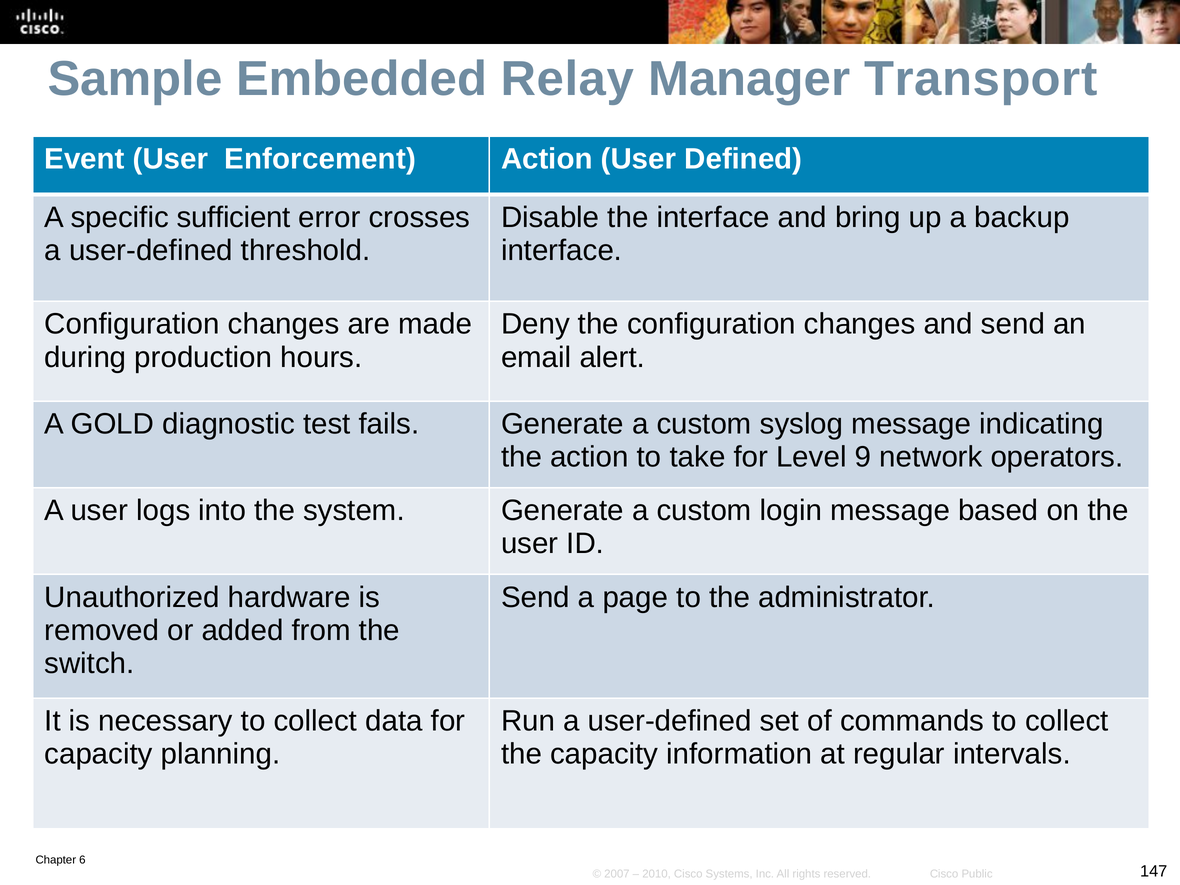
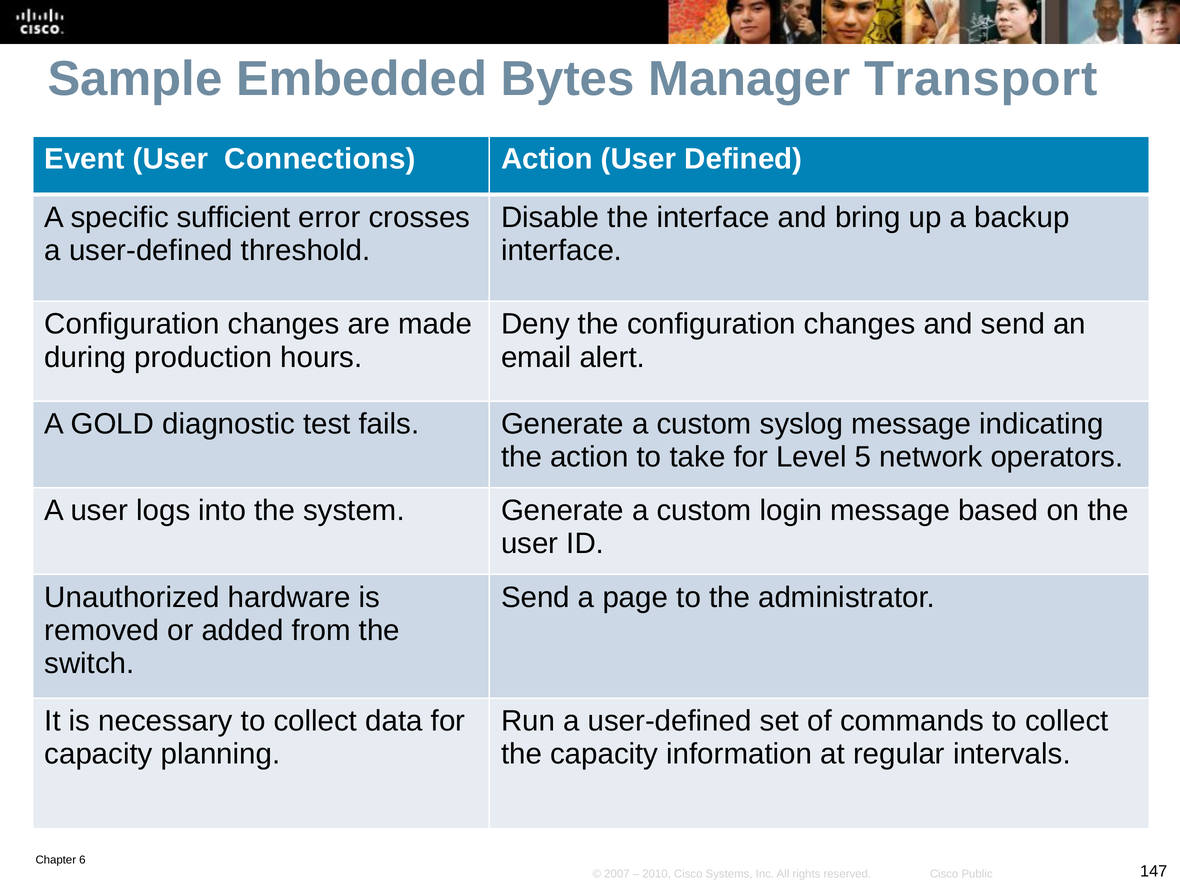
Relay: Relay -> Bytes
Enforcement: Enforcement -> Connections
9: 9 -> 5
